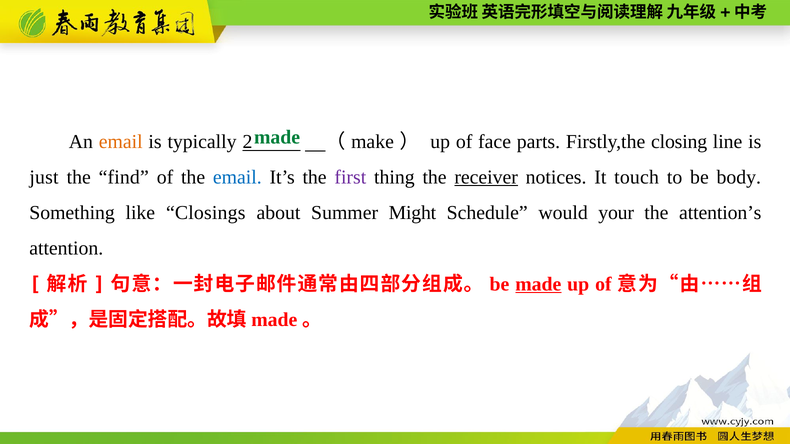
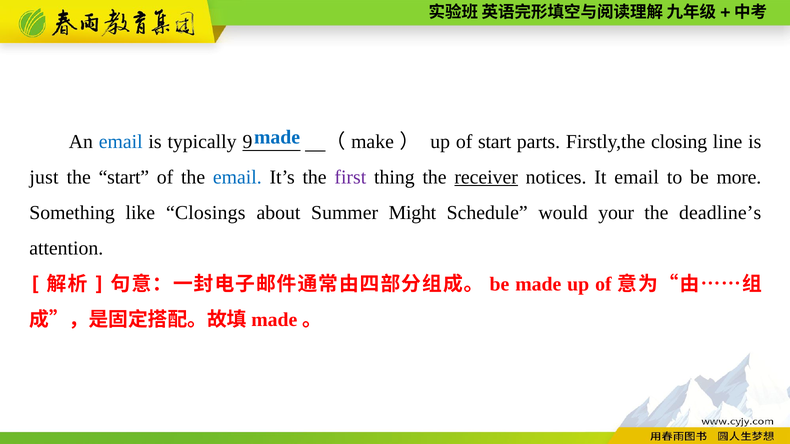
made at (277, 137) colour: green -> blue
email at (121, 142) colour: orange -> blue
2: 2 -> 9
of face: face -> start
the find: find -> start
It touch: touch -> email
body: body -> more
attention’s: attention’s -> deadline’s
made at (538, 284) underline: present -> none
